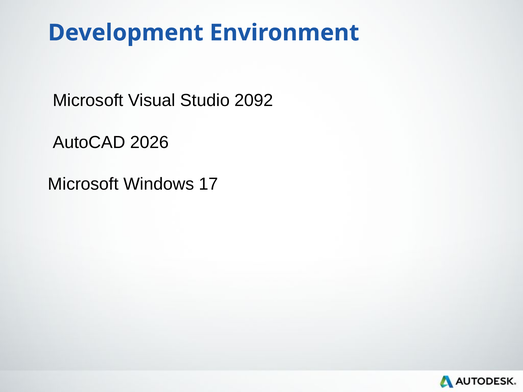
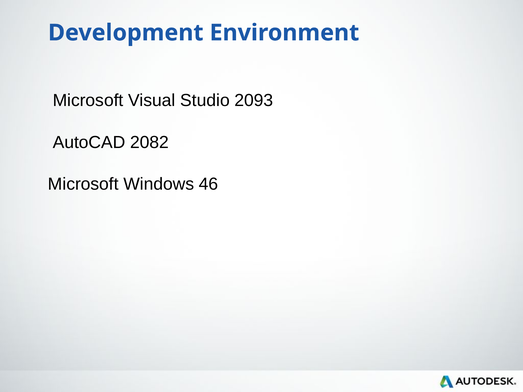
2092: 2092 -> 2093
2026: 2026 -> 2082
17: 17 -> 46
